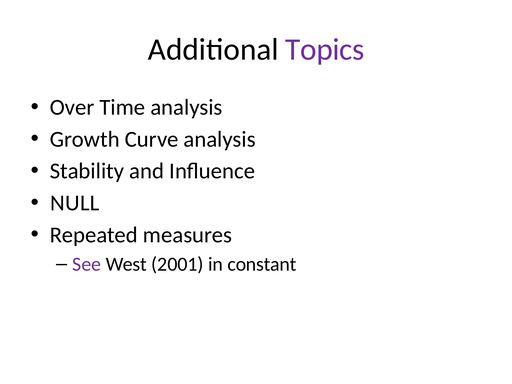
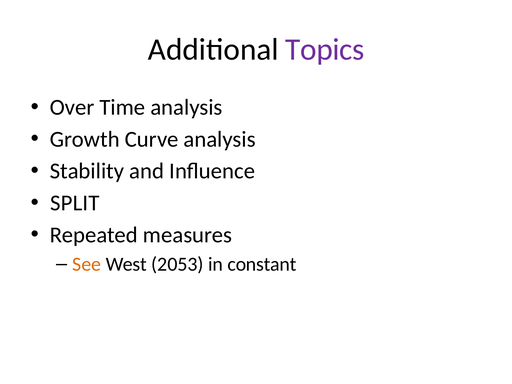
NULL: NULL -> SPLIT
See colour: purple -> orange
2001: 2001 -> 2053
